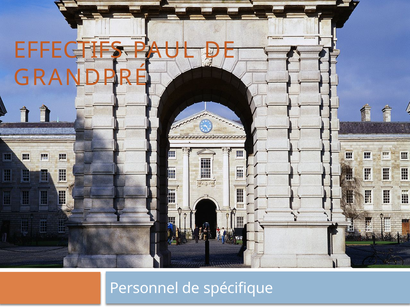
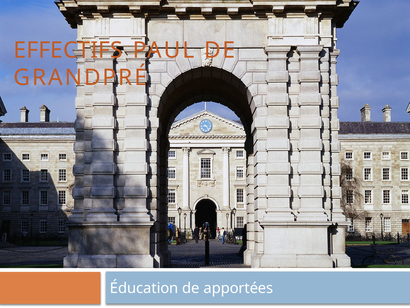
Personnel: Personnel -> Éducation
spécifique: spécifique -> apportées
